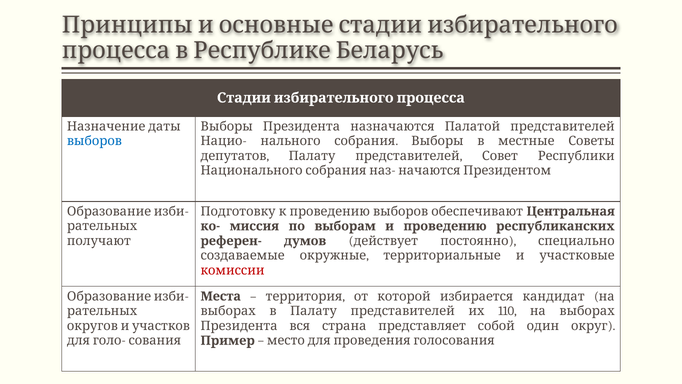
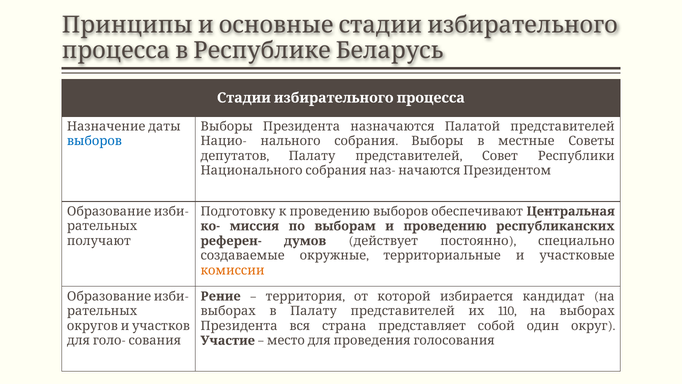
комиссии colour: red -> orange
Места: Места -> Рение
Пример: Пример -> Участие
